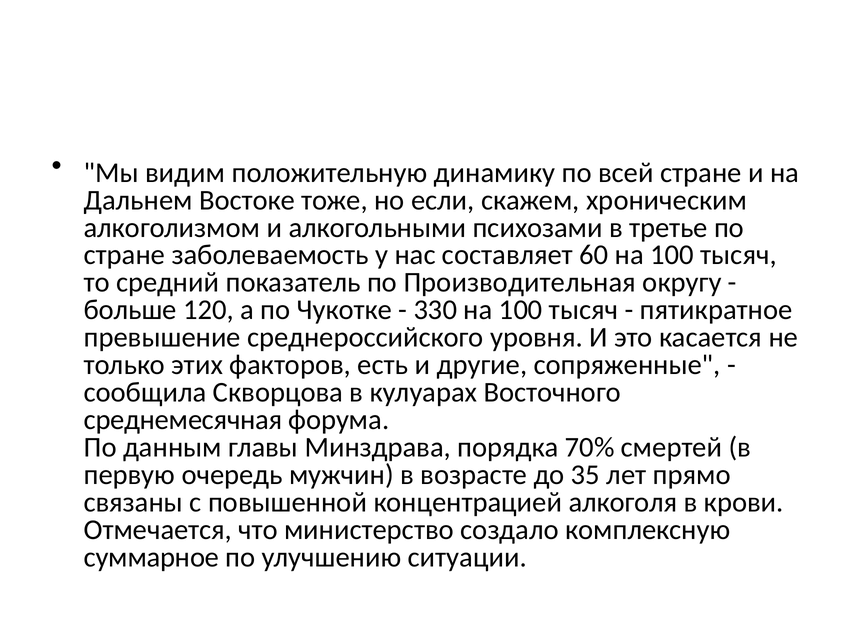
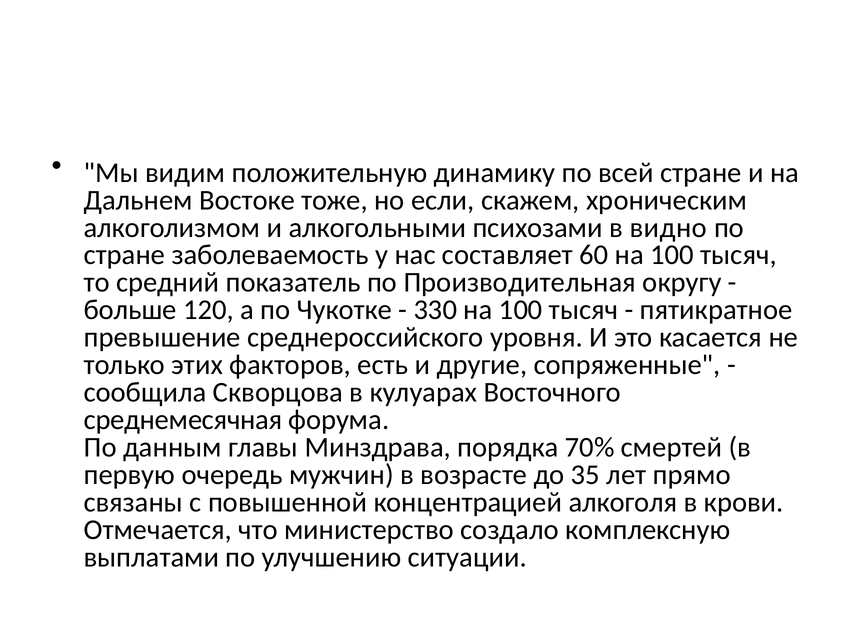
третье: третье -> видно
суммарное: суммарное -> выплатами
